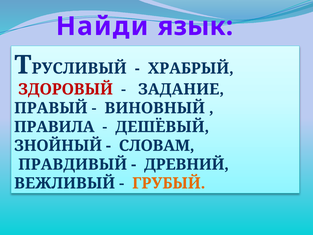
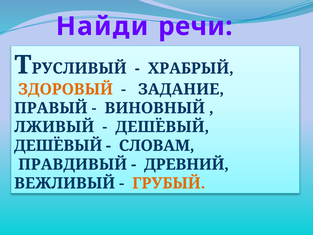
язык: язык -> речи
ЗДОРОВЫЙ colour: red -> orange
ПРАВИЛА: ПРАВИЛА -> ЛЖИВЫЙ
ЗНОЙНЫЙ at (58, 146): ЗНОЙНЫЙ -> ДЕШЁВЫЙ
